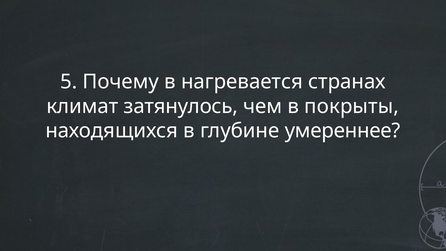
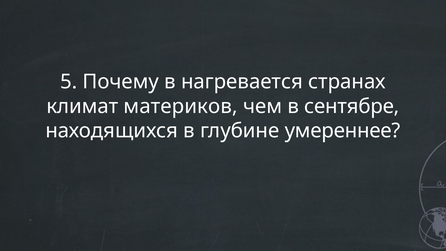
затянулось: затянулось -> материков
покрыты: покрыты -> сентябре
